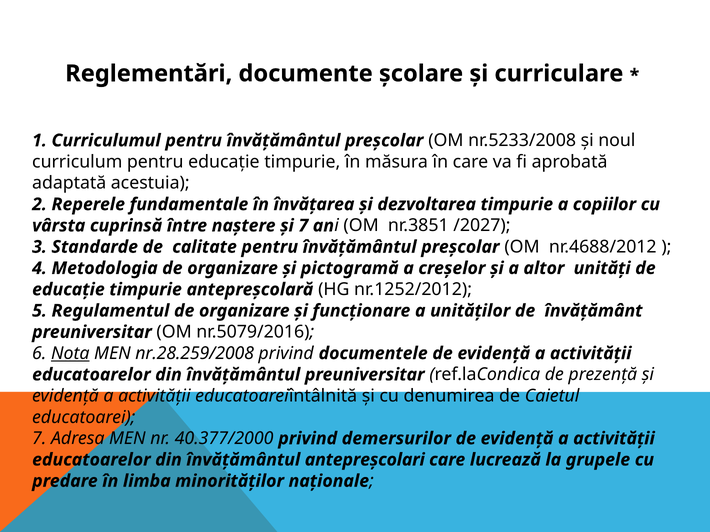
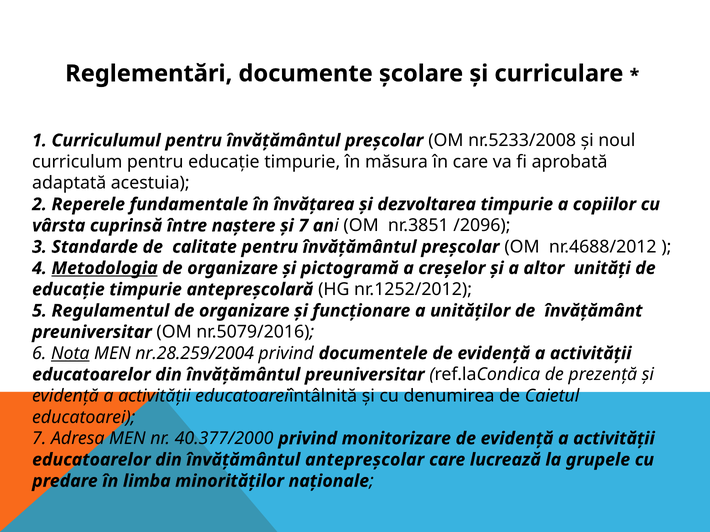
/2027: /2027 -> /2096
Metodologia underline: none -> present
nr.28.259/2008: nr.28.259/2008 -> nr.28.259/2004
demersurilor: demersurilor -> monitorizare
antepreșcolari: antepreșcolari -> antepreșcolar
